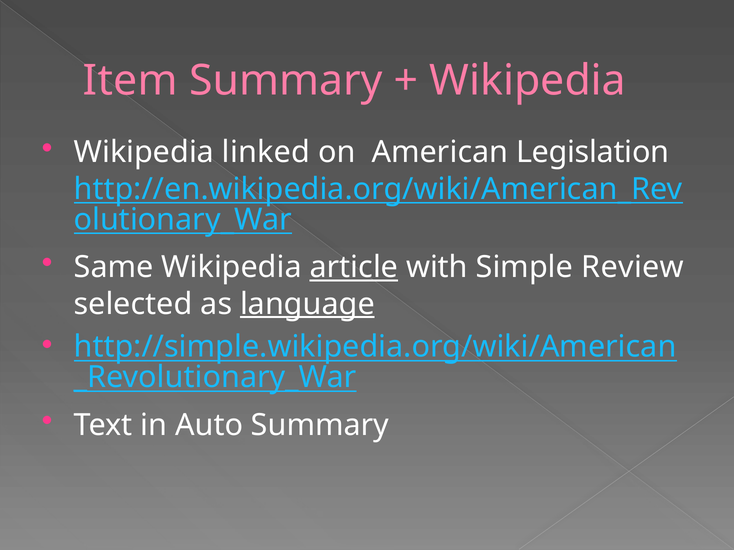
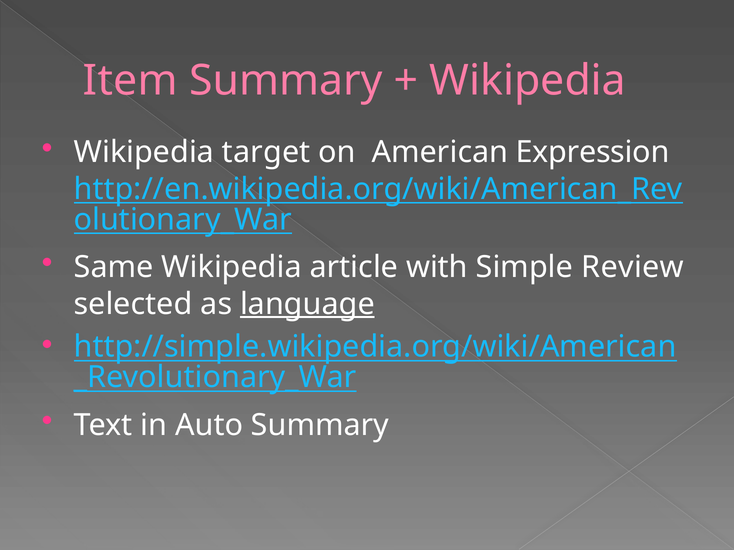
linked: linked -> target
Legislation: Legislation -> Expression
article underline: present -> none
